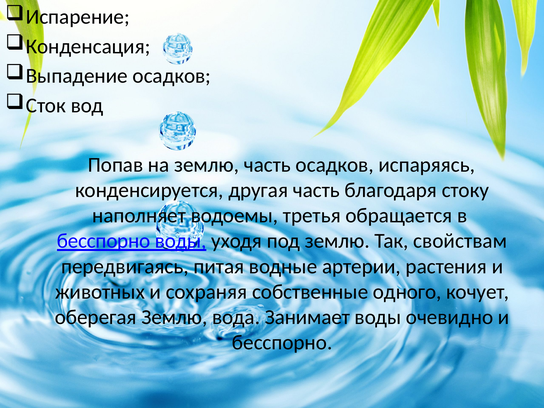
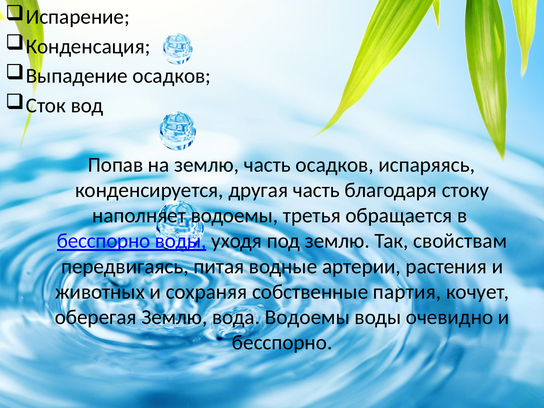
одного: одного -> партия
вода Занимает: Занимает -> Водоемы
